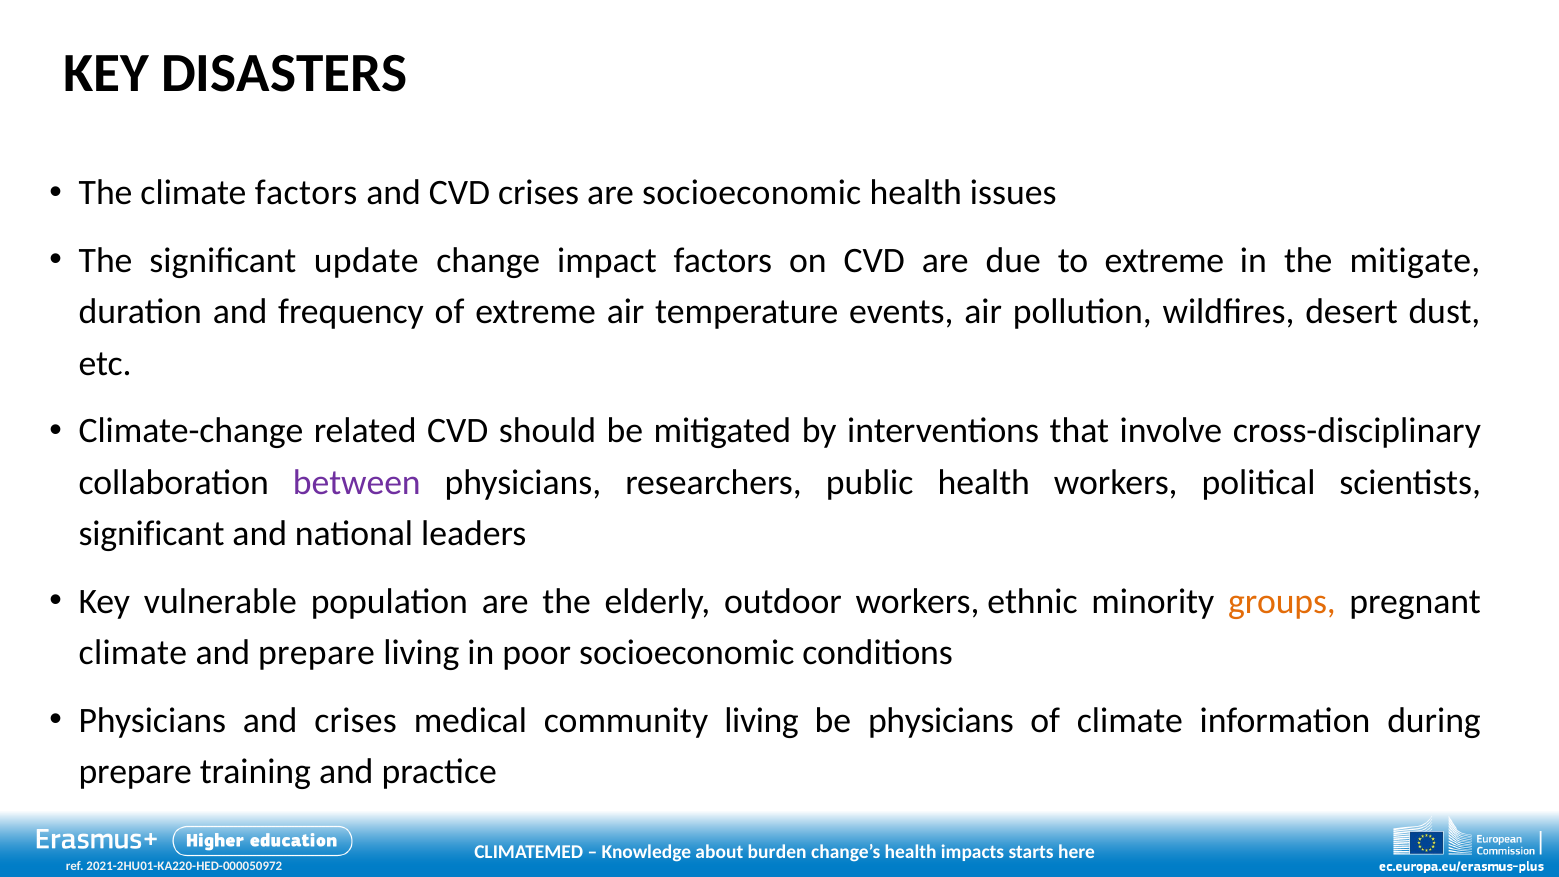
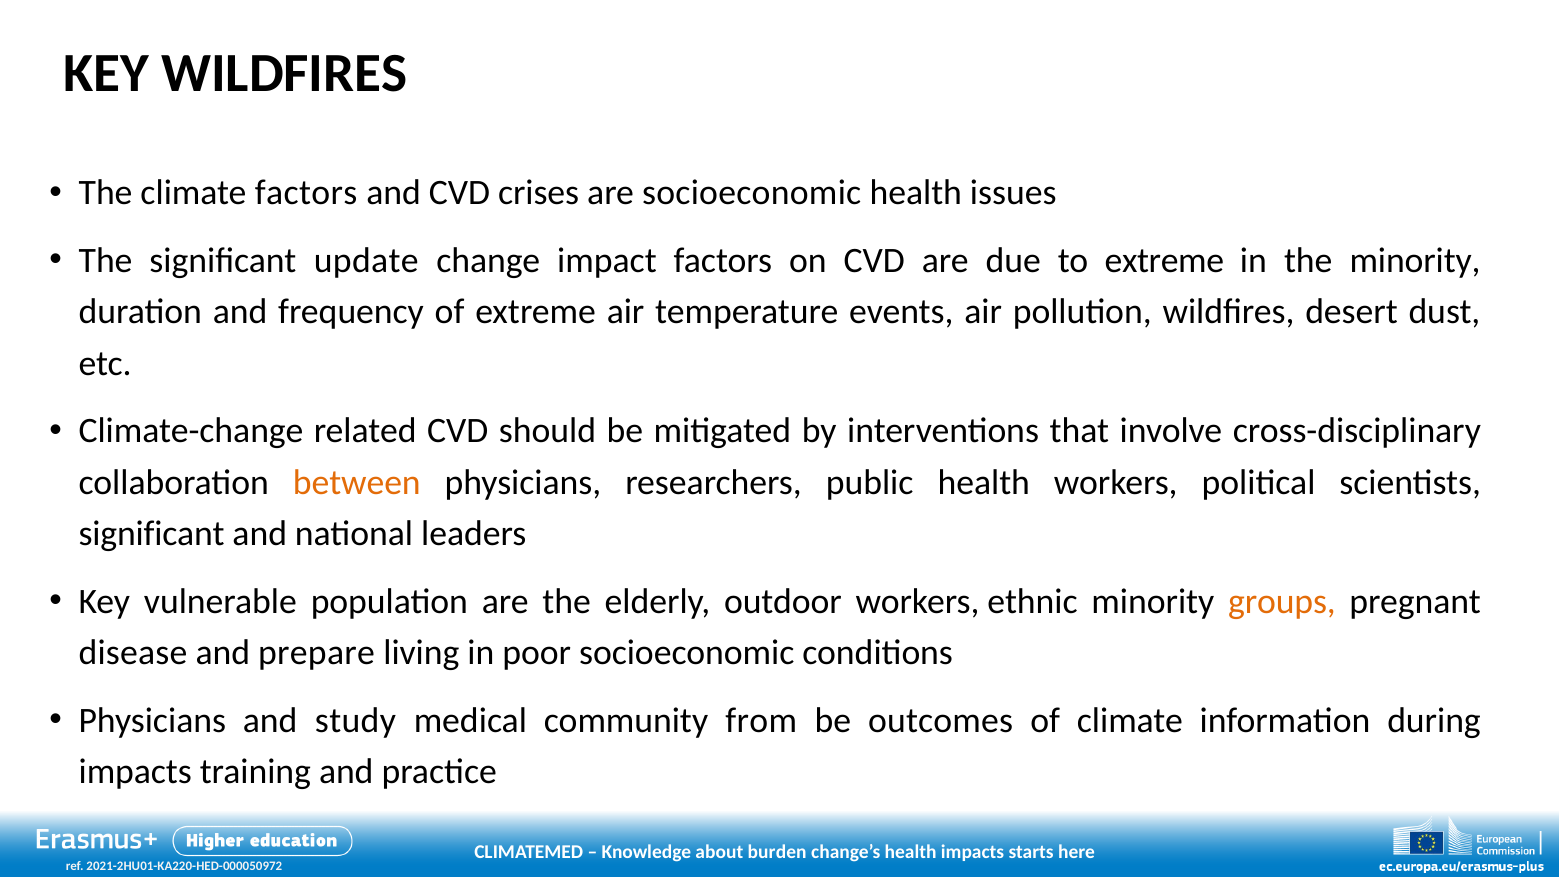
KEY DISASTERS: DISASTERS -> WILDFIRES
the mitigate: mitigate -> minority
between colour: purple -> orange
climate at (133, 653): climate -> disease
and crises: crises -> study
community living: living -> from
be physicians: physicians -> outcomes
prepare at (135, 772): prepare -> impacts
